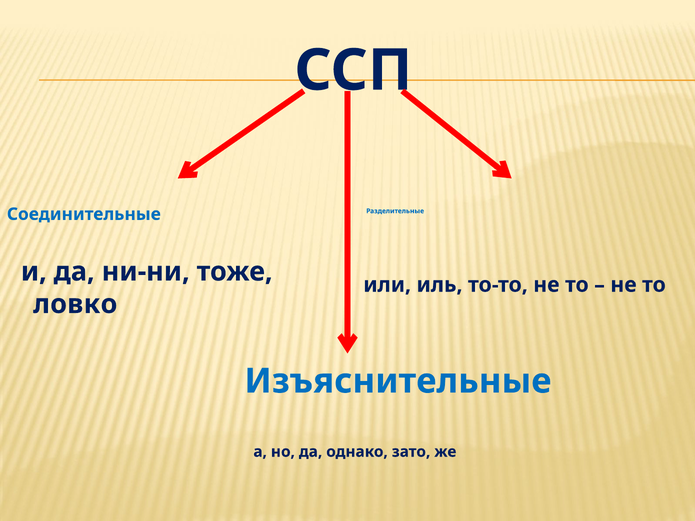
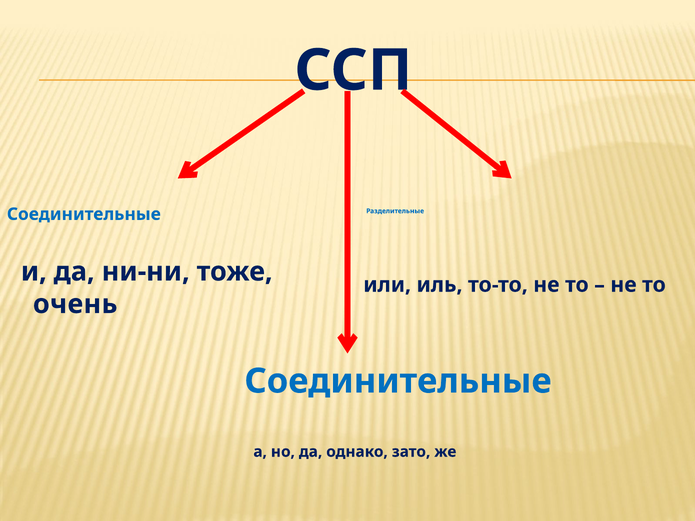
ловко: ловко -> очень
Изъяснительные at (398, 381): Изъяснительные -> Соединительные
